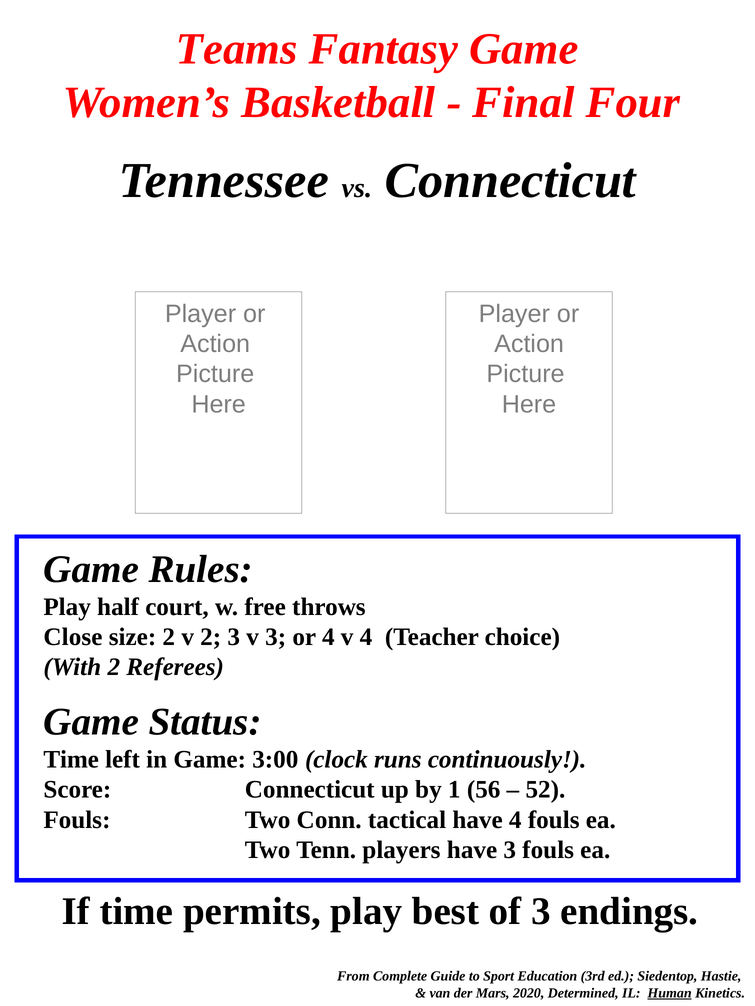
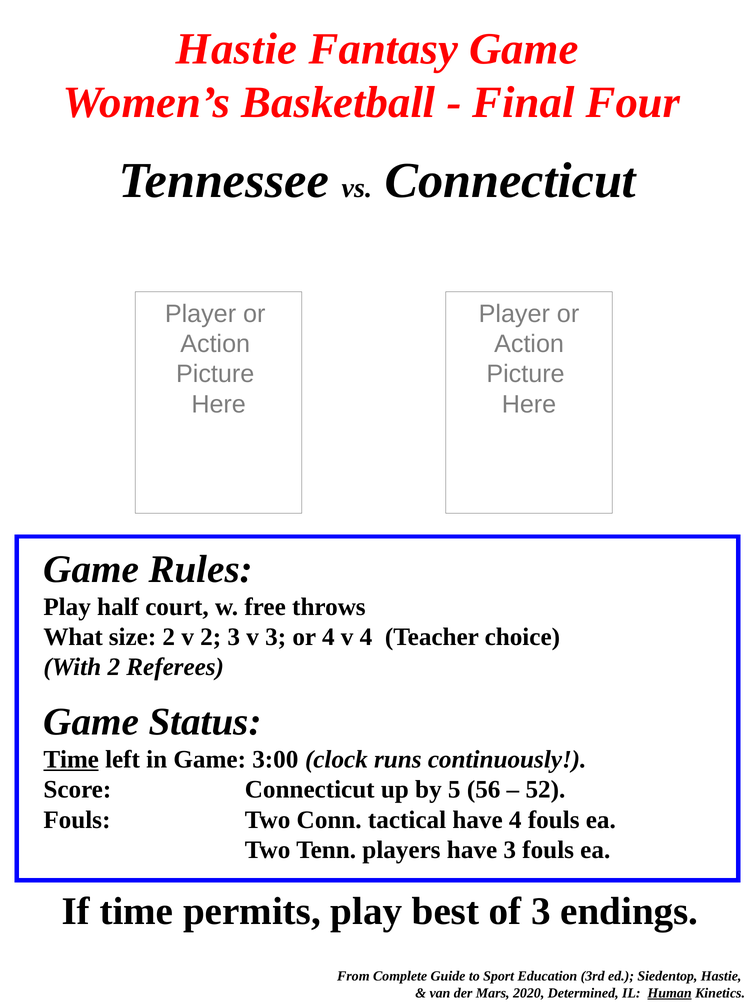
Teams at (237, 49): Teams -> Hastie
Close: Close -> What
Time at (71, 760) underline: none -> present
1: 1 -> 5
